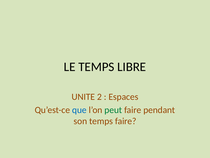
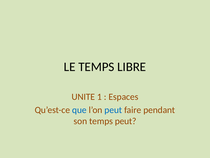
2: 2 -> 1
peut at (113, 110) colour: green -> blue
temps faire: faire -> peut
